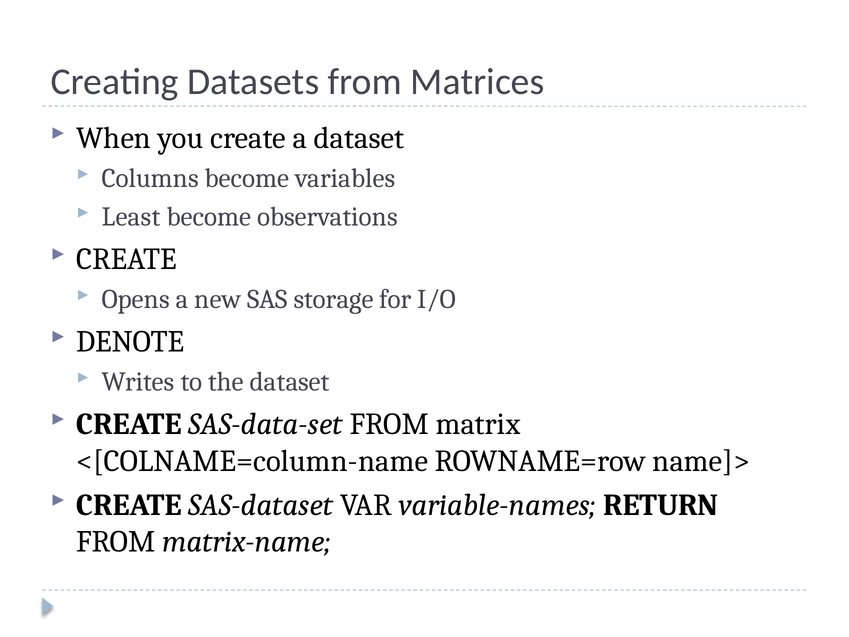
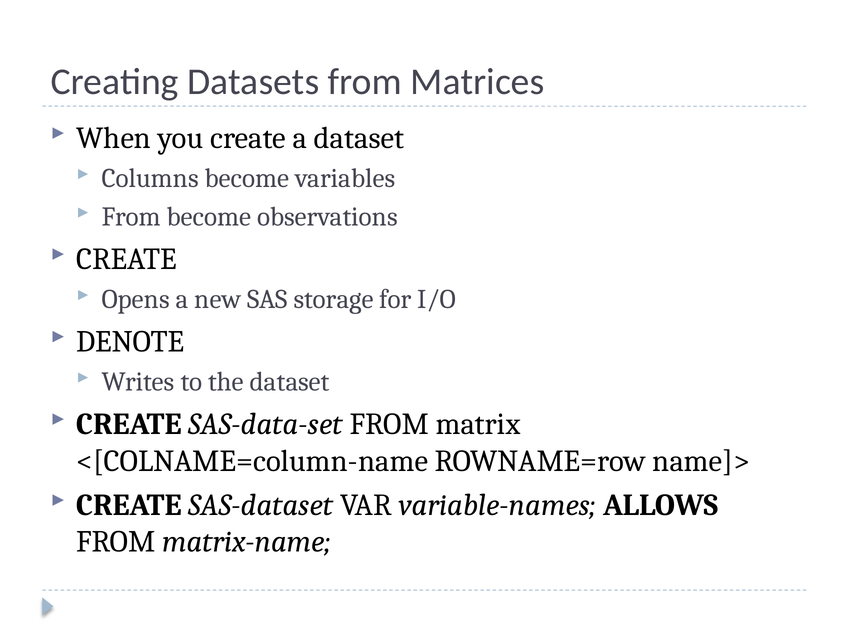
Least at (131, 217): Least -> From
RETURN: RETURN -> ALLOWS
